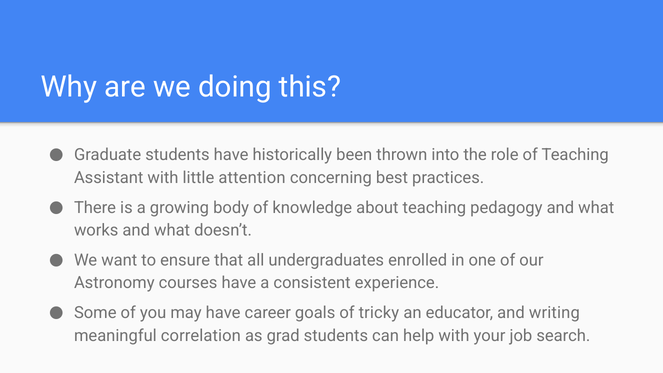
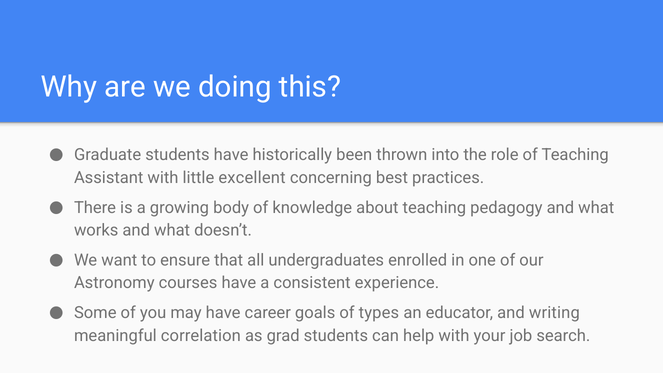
attention: attention -> excellent
tricky: tricky -> types
